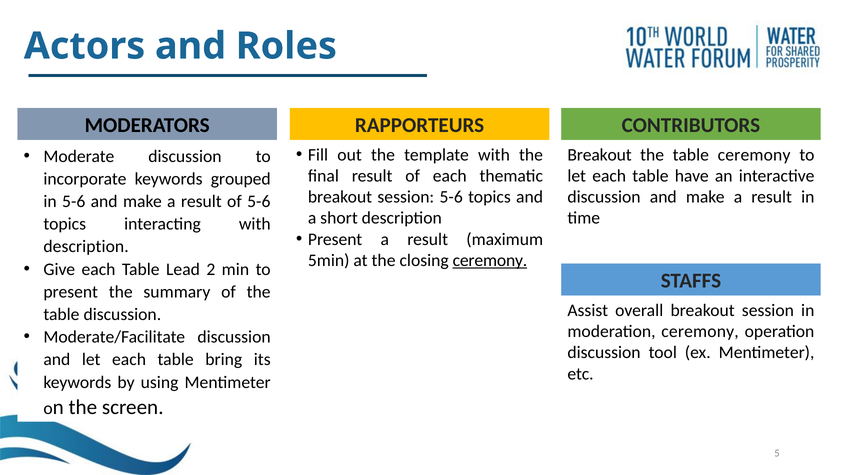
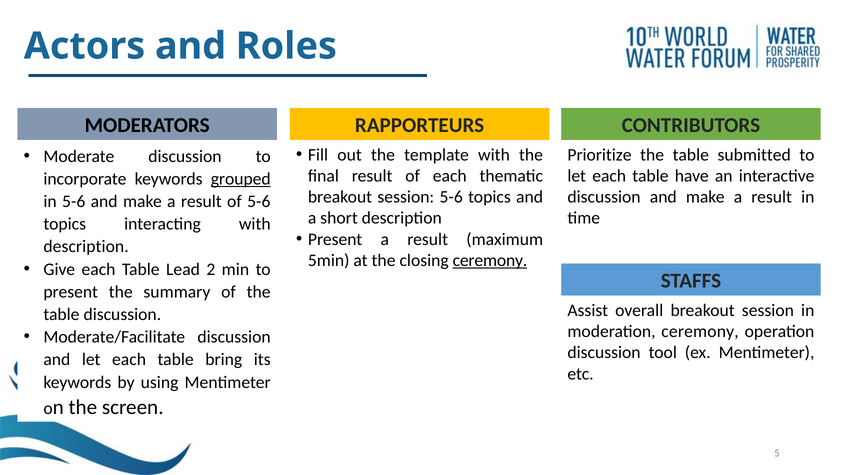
Breakout at (600, 155): Breakout -> Prioritize
table ceremony: ceremony -> submitted
grouped underline: none -> present
